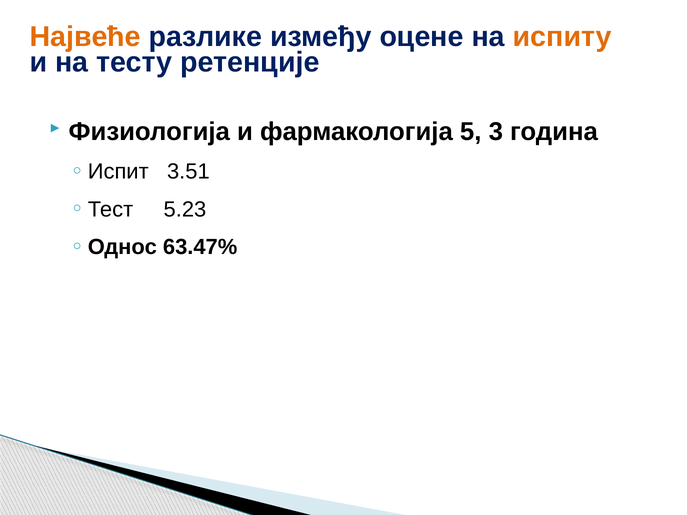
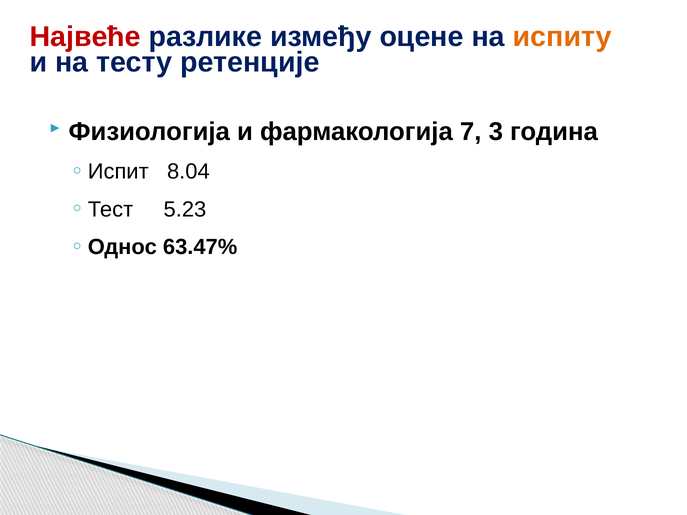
Највеће colour: orange -> red
5: 5 -> 7
3.51: 3.51 -> 8.04
